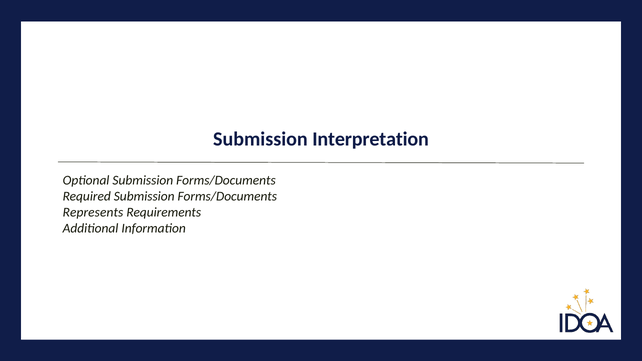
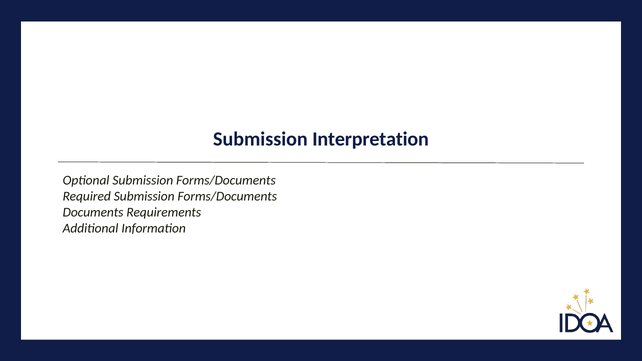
Represents: Represents -> Documents
